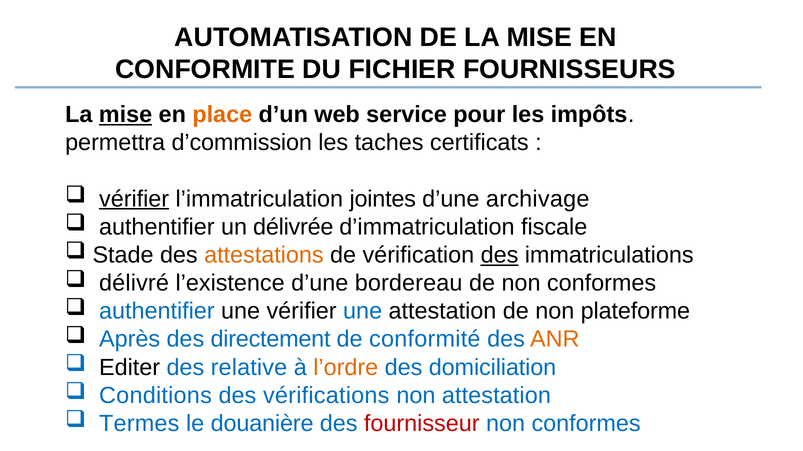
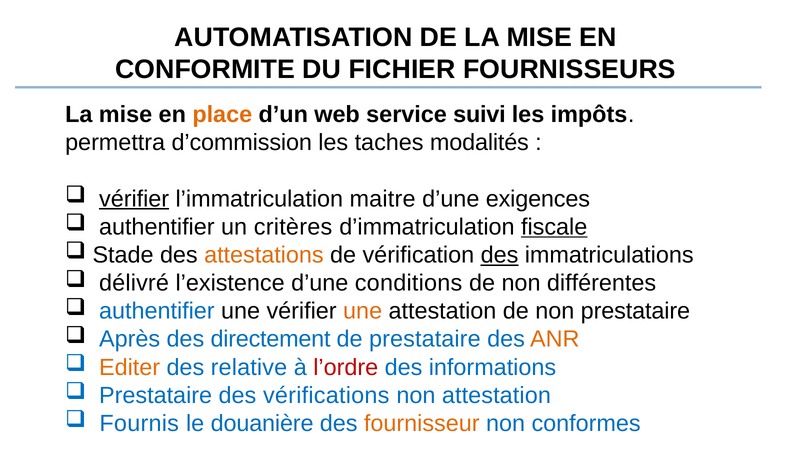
mise at (126, 115) underline: present -> none
pour: pour -> suivi
certificats: certificats -> modalités
jointes: jointes -> maitre
archivage: archivage -> exigences
délivrée: délivrée -> critères
fiscale underline: none -> present
bordereau: bordereau -> conditions
de non conformes: conformes -> différentes
une at (363, 312) colour: blue -> orange
non plateforme: plateforme -> prestataire
de conformité: conformité -> prestataire
Editer colour: black -> orange
l’ordre colour: orange -> red
domiciliation: domiciliation -> informations
Conditions at (155, 396): Conditions -> Prestataire
Termes: Termes -> Fournis
fournisseur colour: red -> orange
